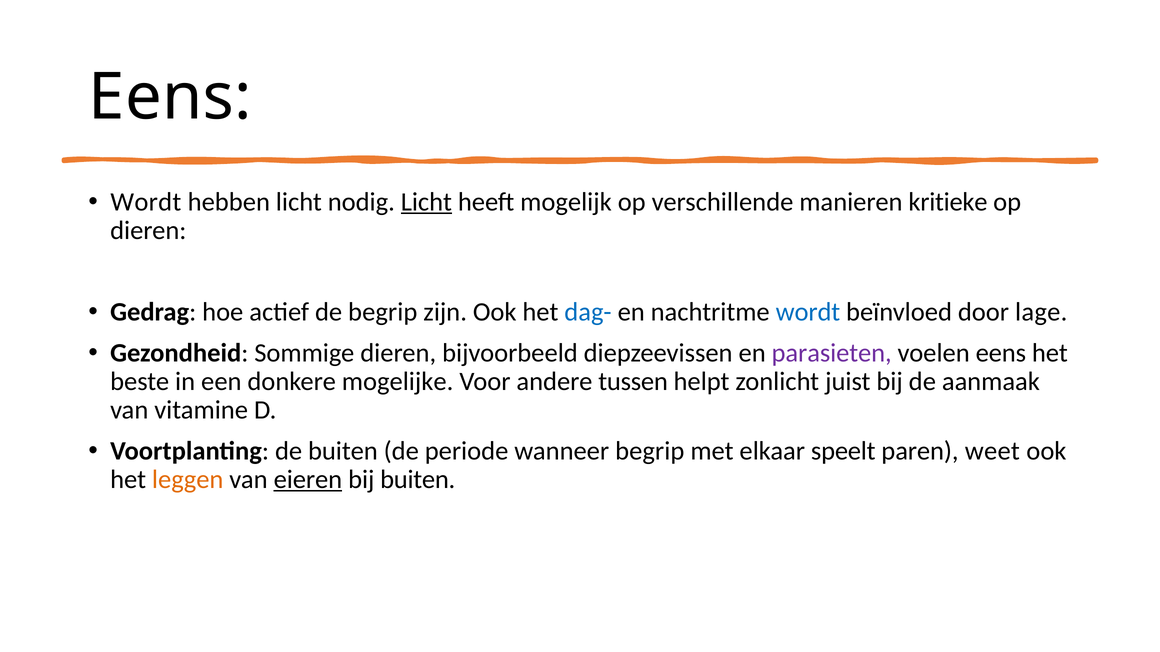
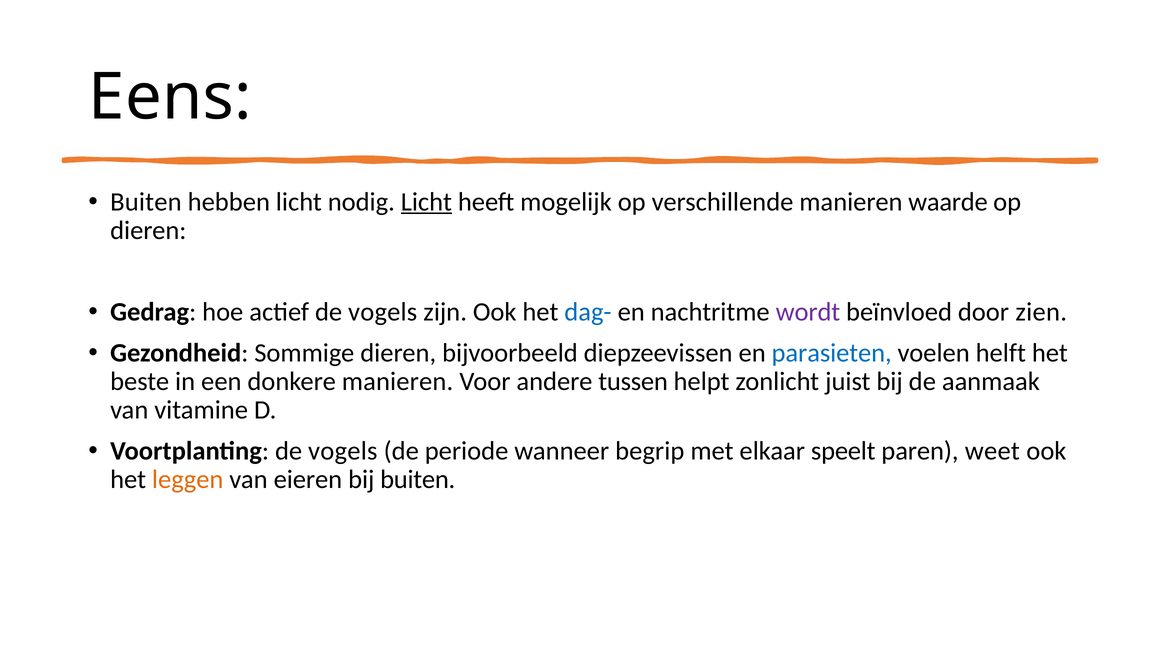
Wordt at (146, 202): Wordt -> Buiten
kritieke: kritieke -> waarde
actief de begrip: begrip -> vogels
wordt at (808, 312) colour: blue -> purple
lage: lage -> zien
parasieten colour: purple -> blue
voelen eens: eens -> helft
donkere mogelijke: mogelijke -> manieren
Voortplanting de buiten: buiten -> vogels
eieren underline: present -> none
